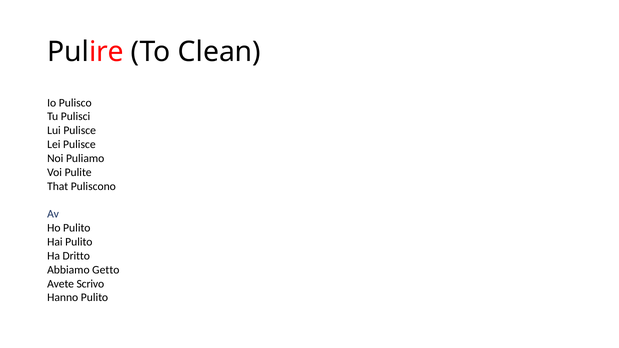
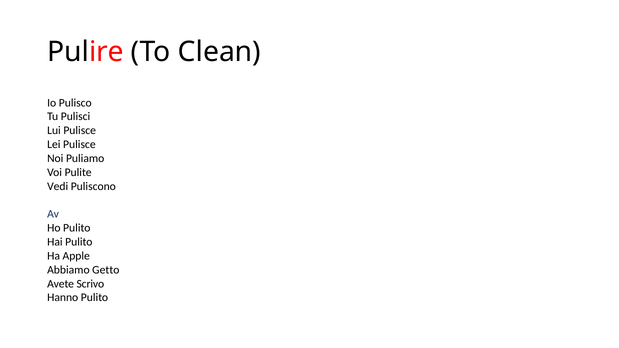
That: That -> Vedi
Dritto: Dritto -> Apple
